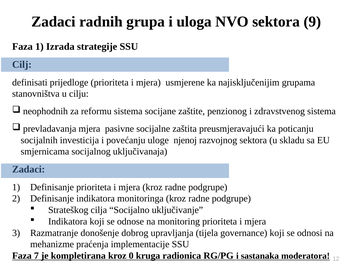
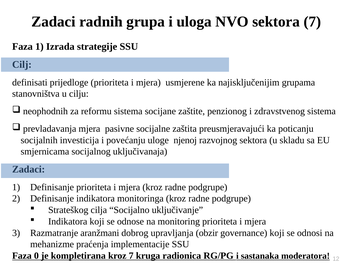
sektora 9: 9 -> 7
donošenje: donošenje -> aranžmani
tijela: tijela -> obzir
7: 7 -> 0
kroz 0: 0 -> 7
